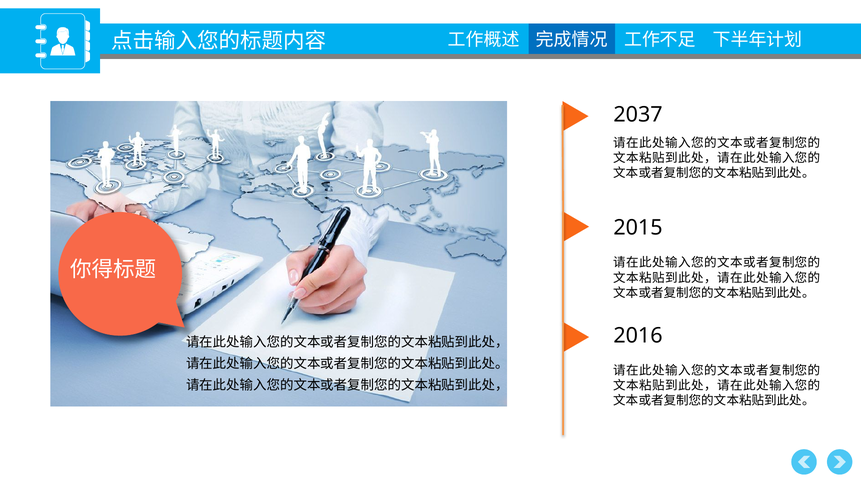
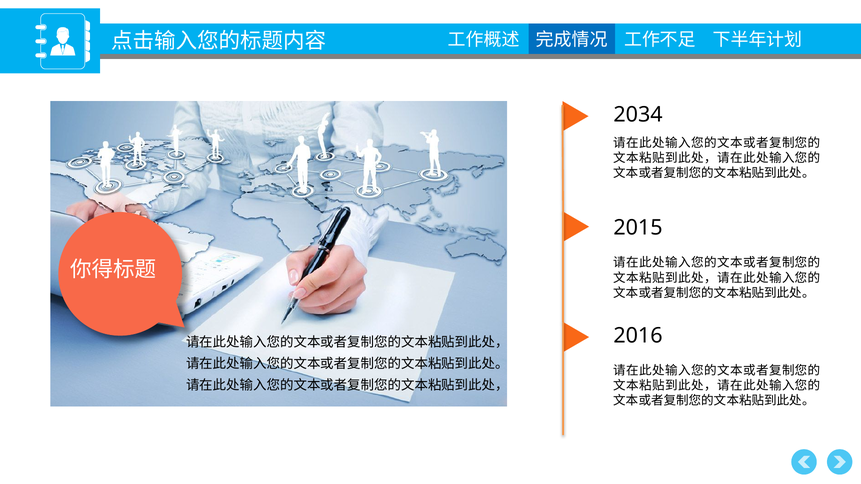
2037: 2037 -> 2034
